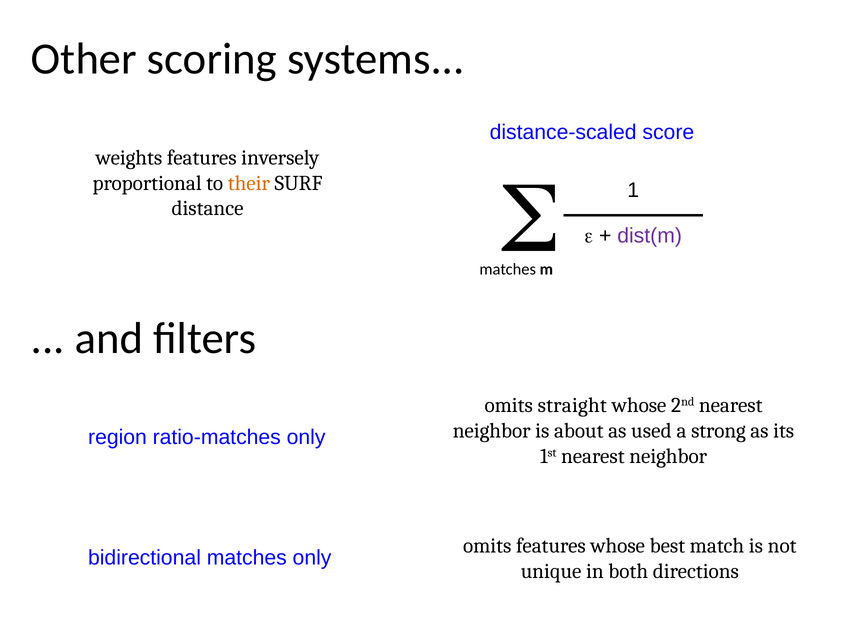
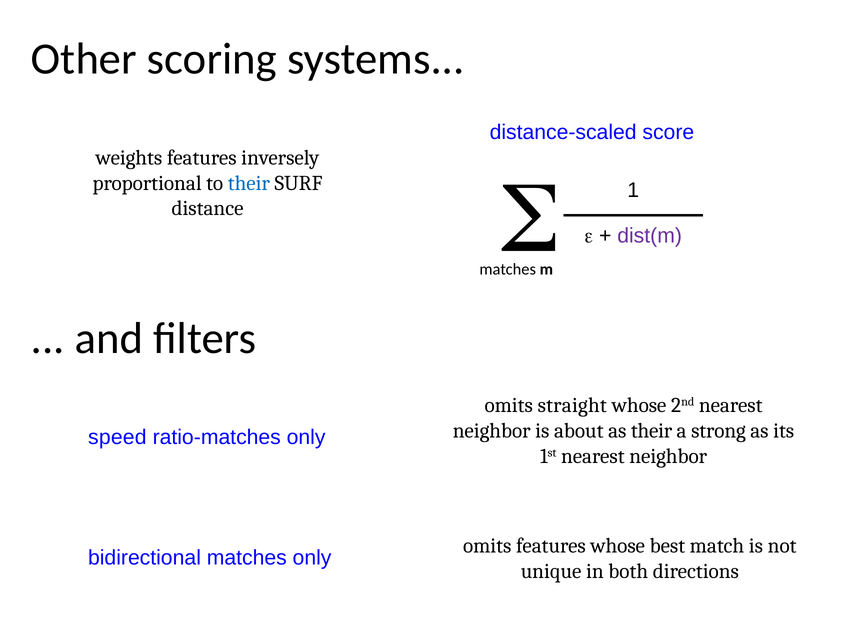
their at (249, 183) colour: orange -> blue
as used: used -> their
region: region -> speed
